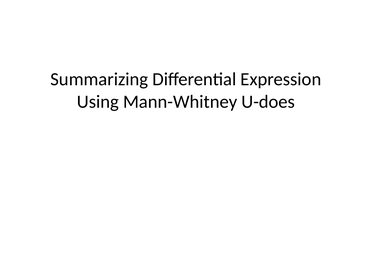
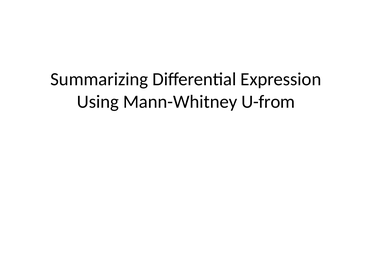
U-does: U-does -> U-from
